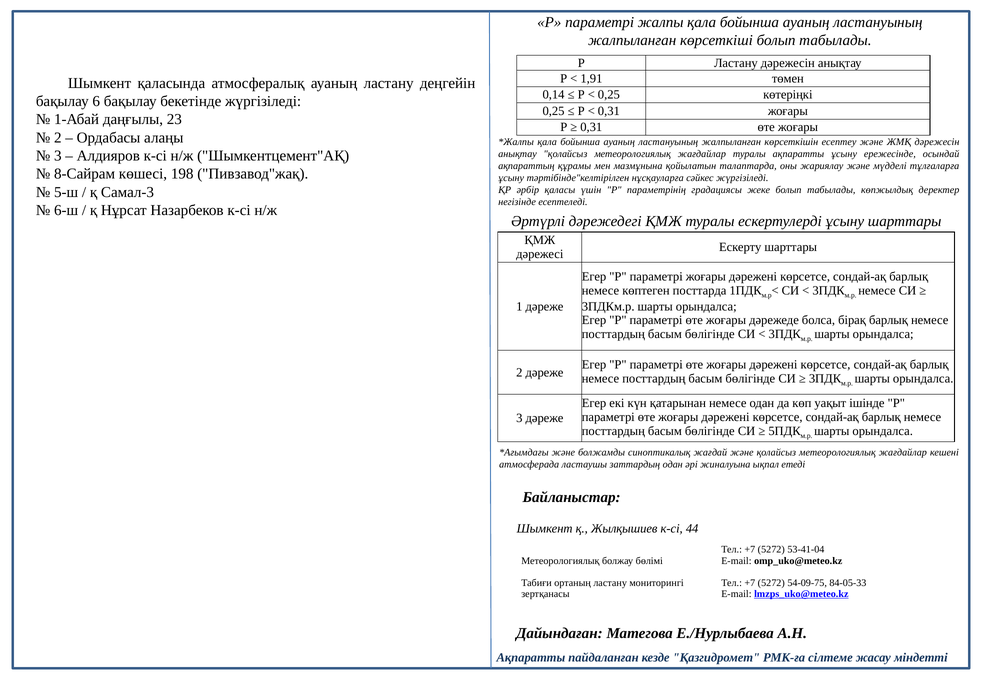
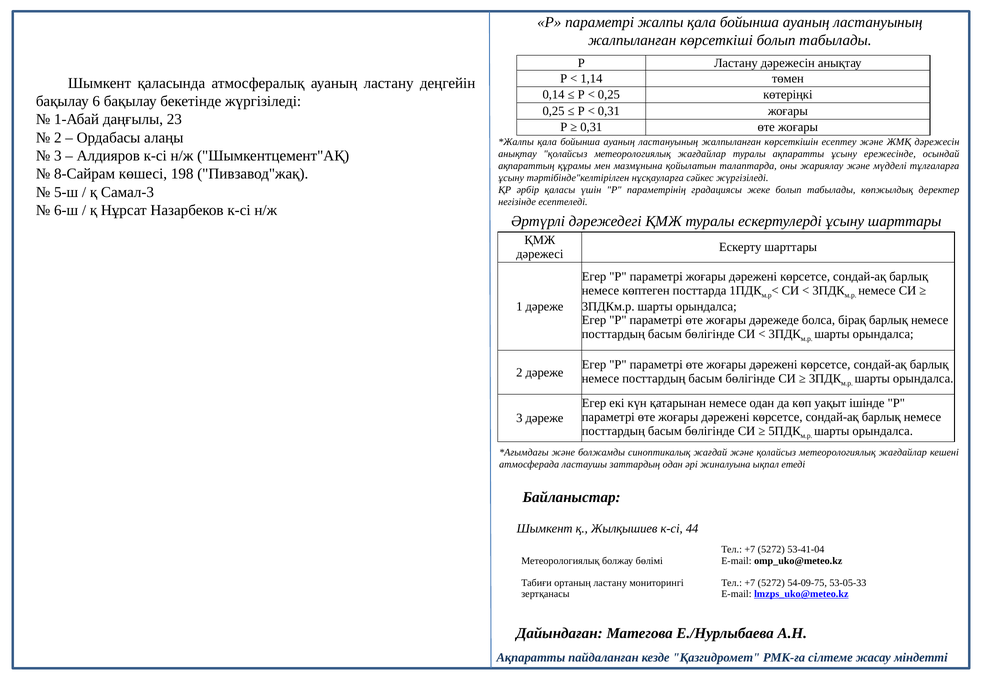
1,91: 1,91 -> 1,14
84-05-33: 84-05-33 -> 53-05-33
